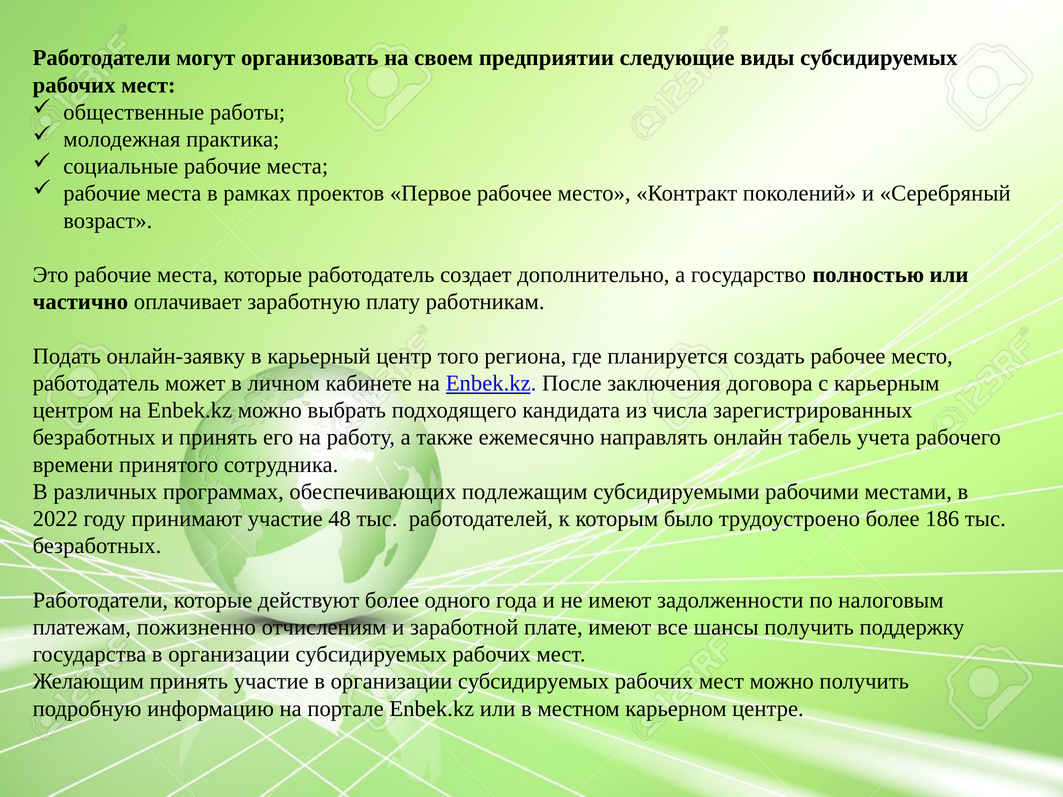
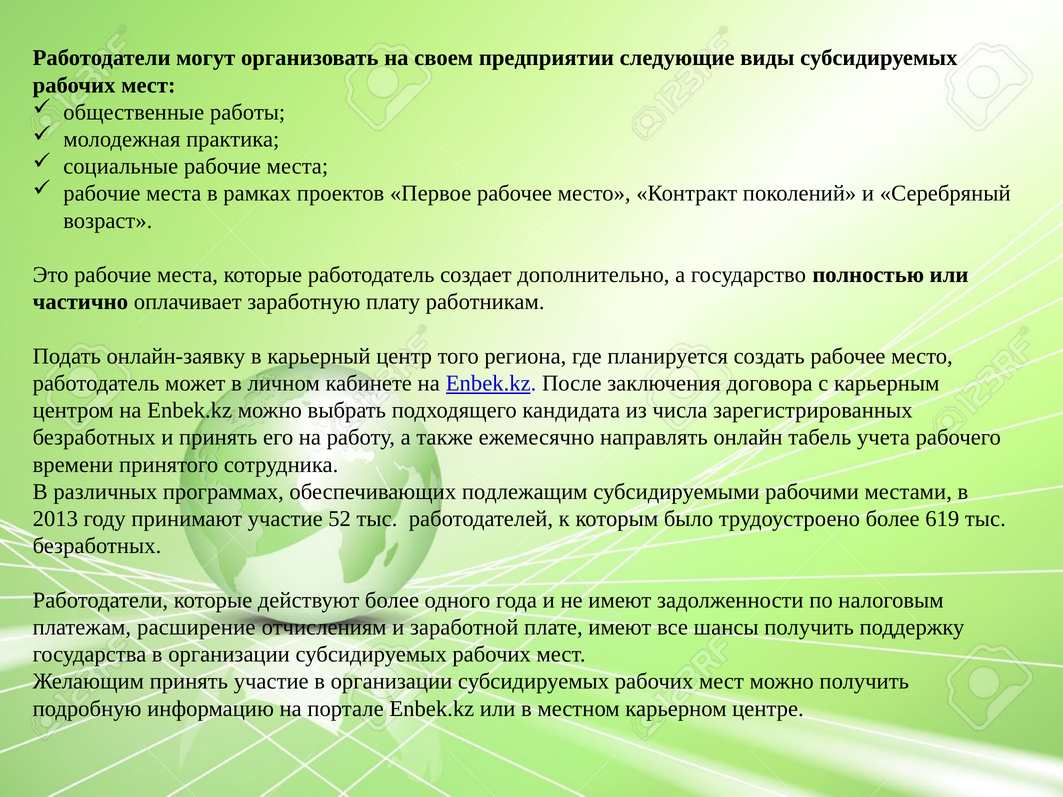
2022: 2022 -> 2013
48: 48 -> 52
186: 186 -> 619
пожизненно: пожизненно -> расширение
